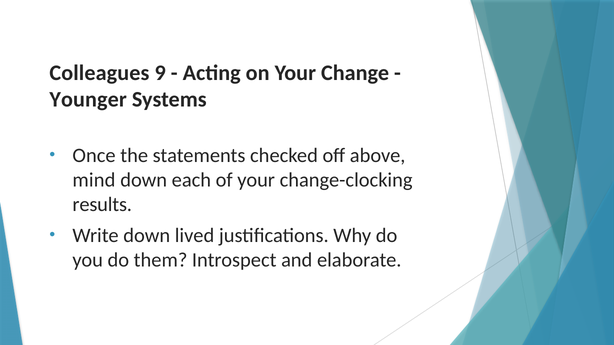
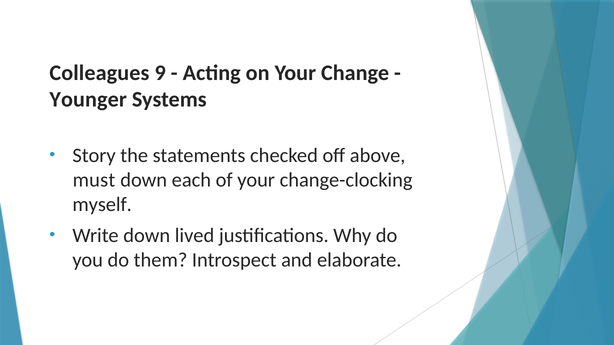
Once: Once -> Story
mind: mind -> must
results: results -> myself
